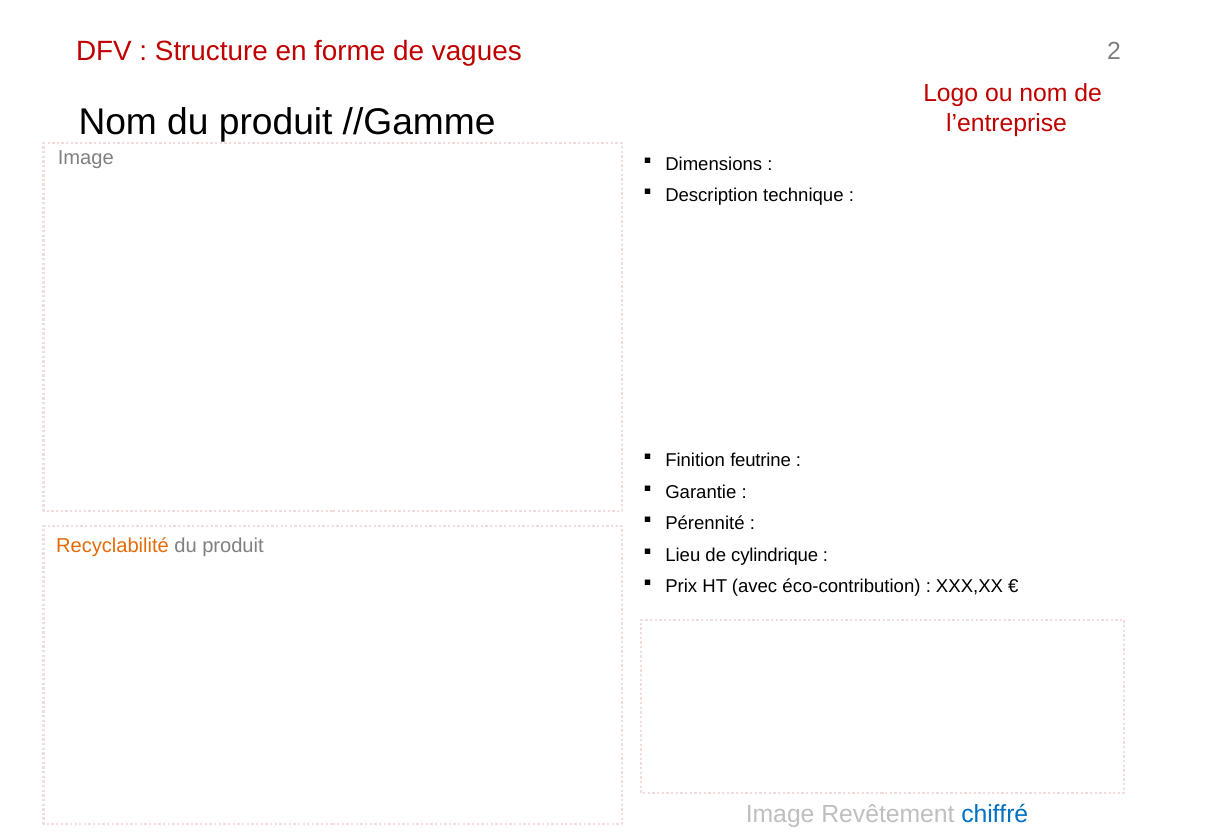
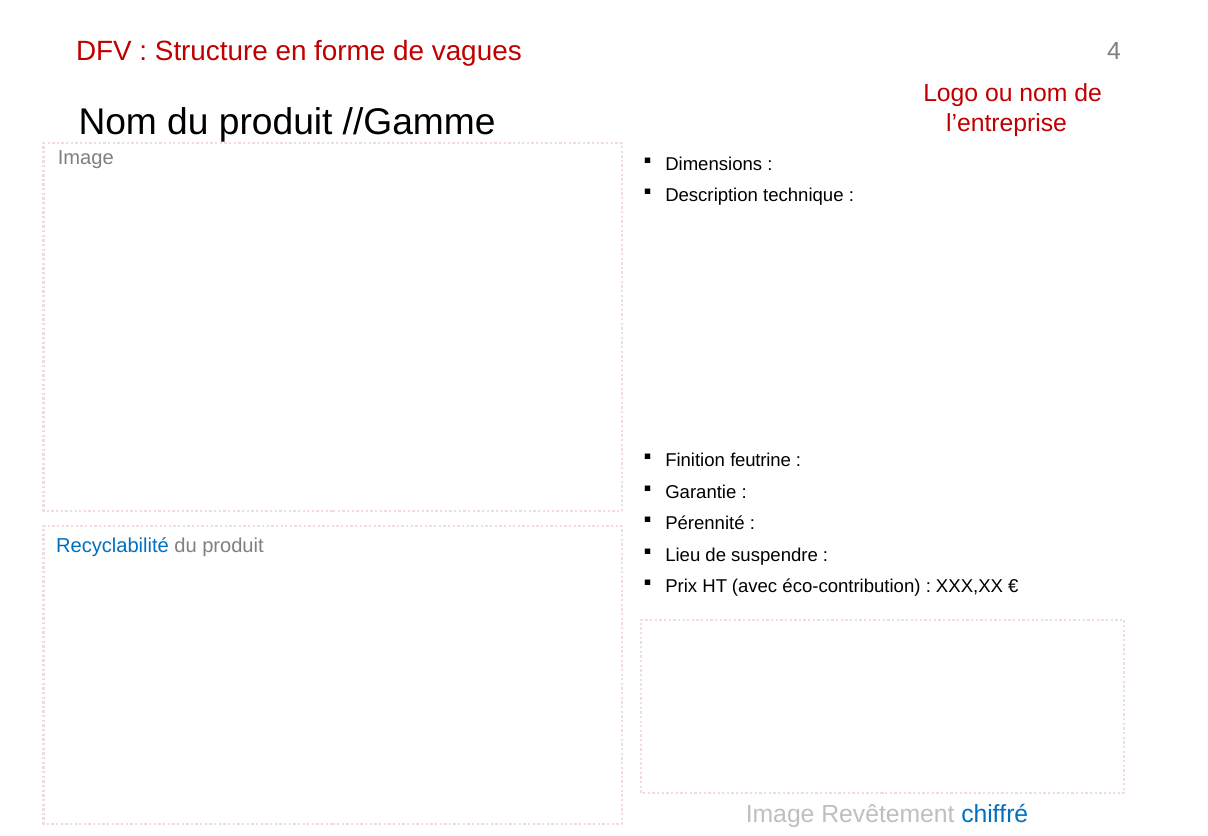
2: 2 -> 4
Recyclabilité colour: orange -> blue
cylindrique: cylindrique -> suspendre
